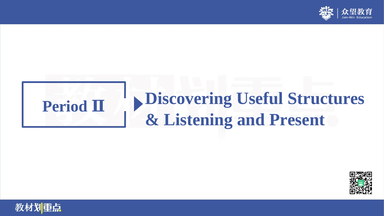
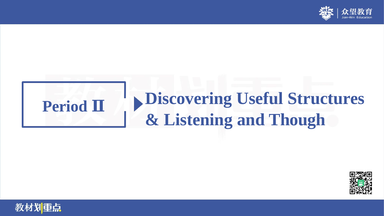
Present: Present -> Though
